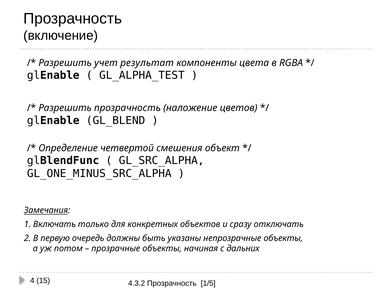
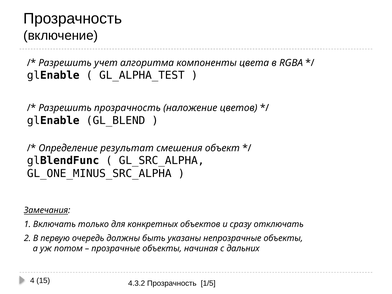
результат: результат -> алгоритма
четвертой: четвертой -> результат
